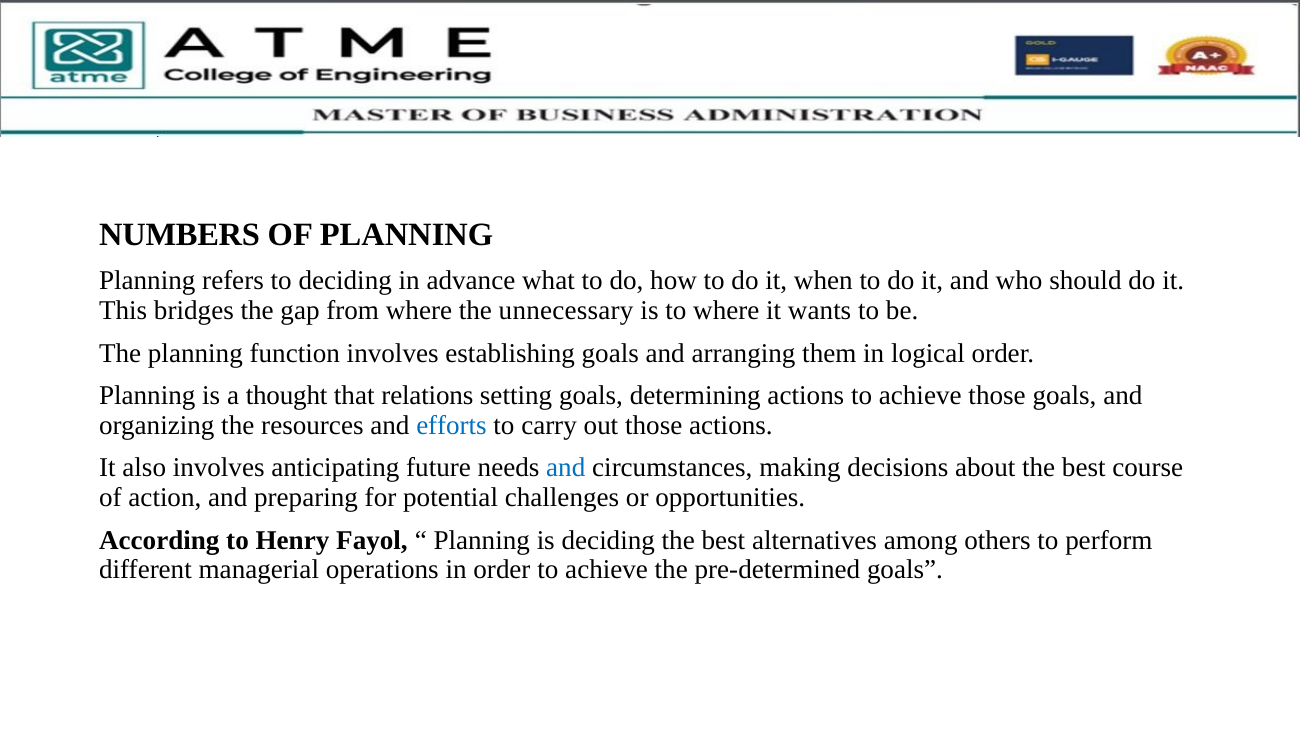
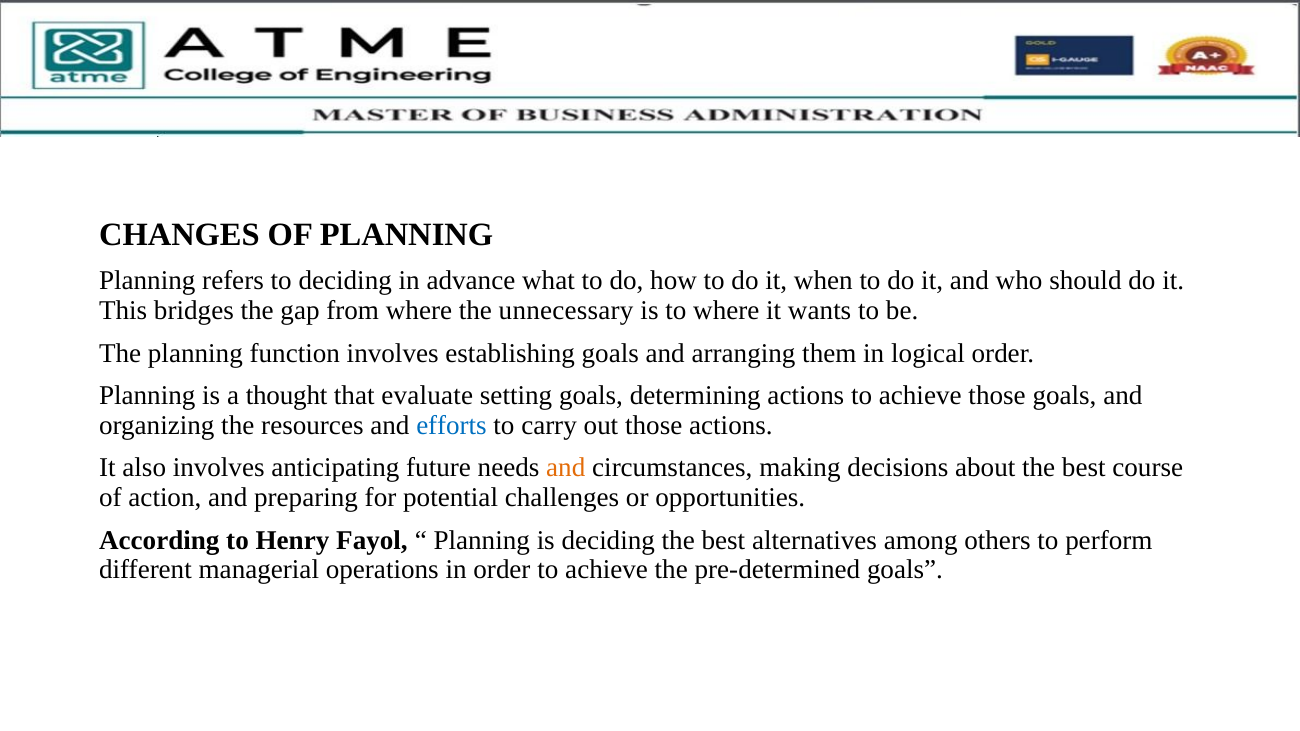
NUMBERS: NUMBERS -> CHANGES
relations: relations -> evaluate
and at (566, 468) colour: blue -> orange
